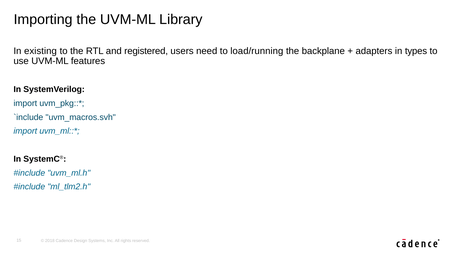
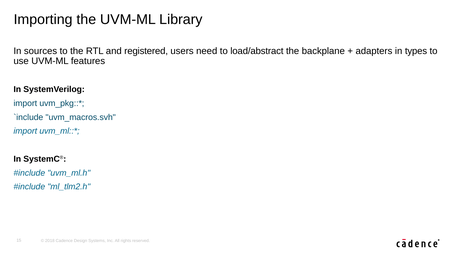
existing: existing -> sources
load/running: load/running -> load/abstract
